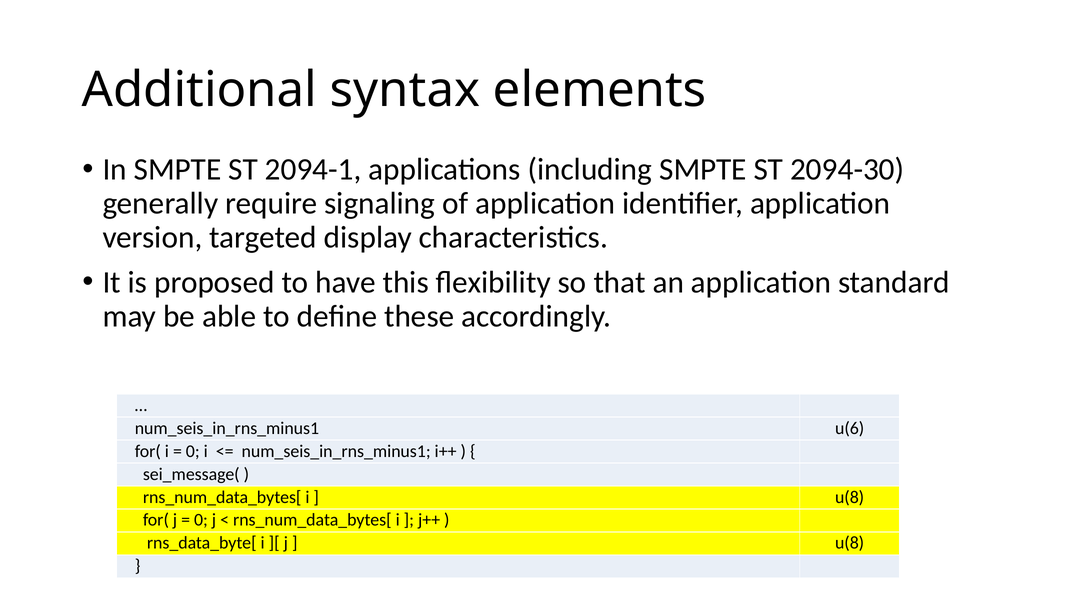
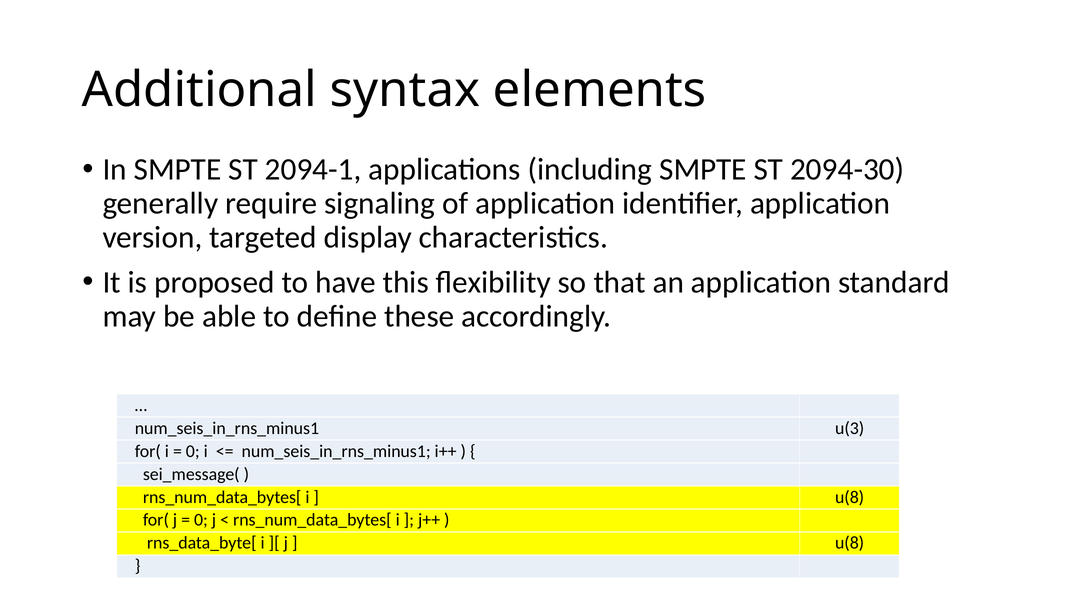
u(6: u(6 -> u(3
